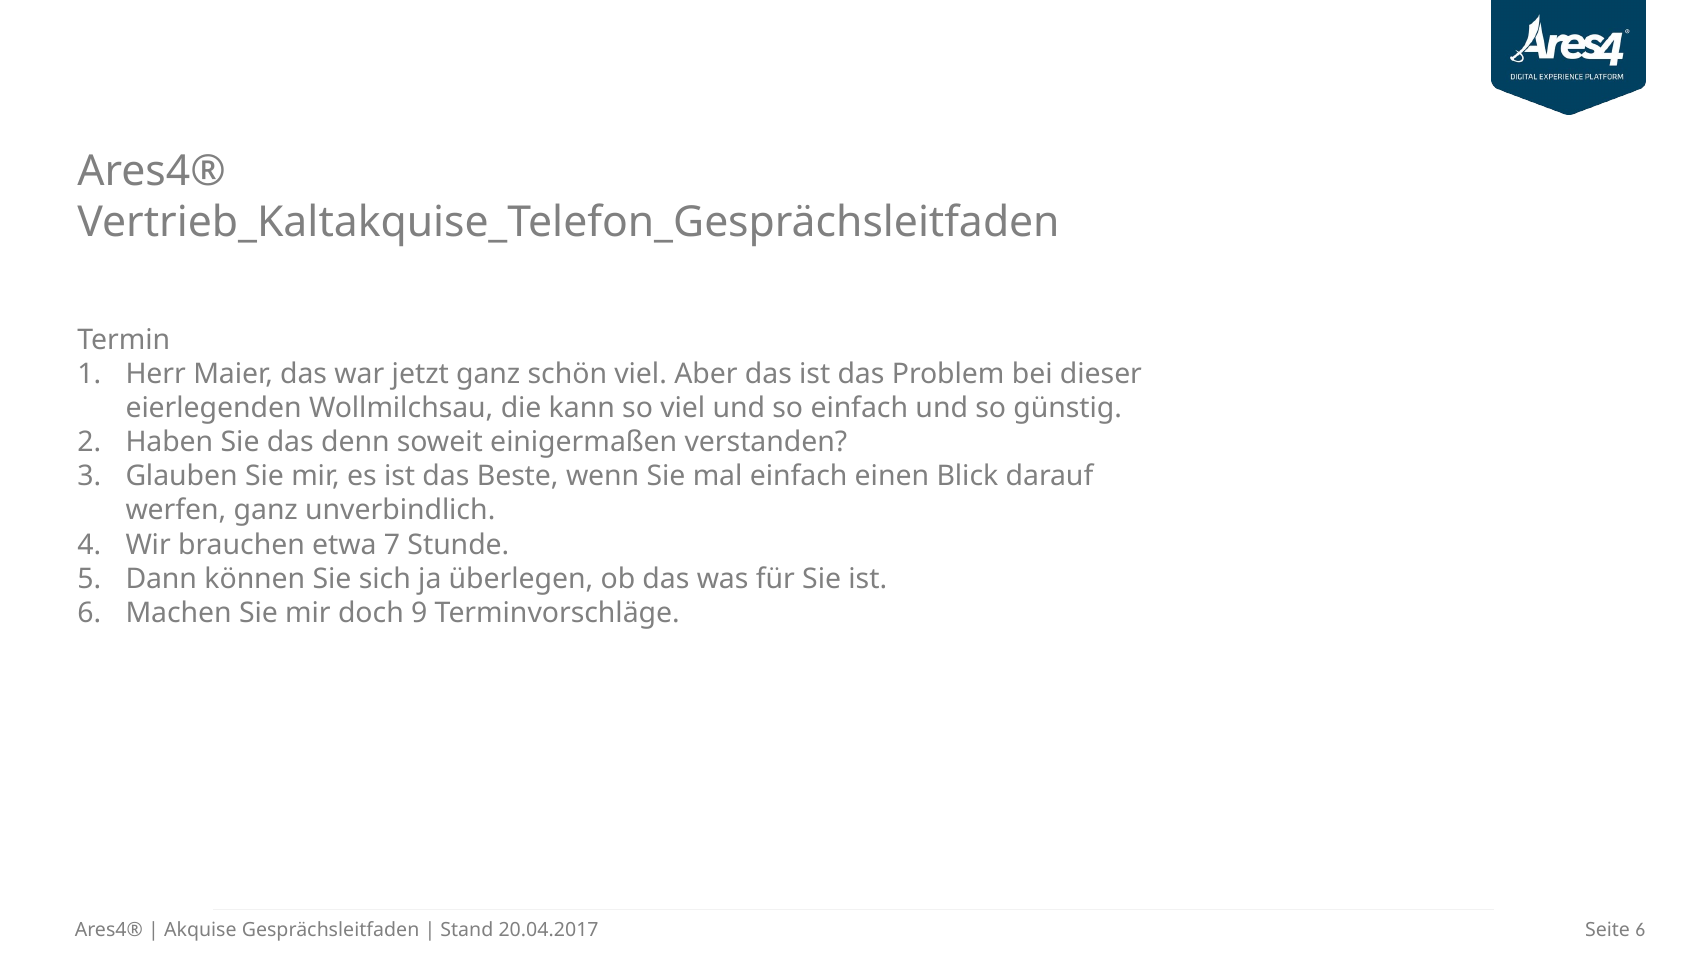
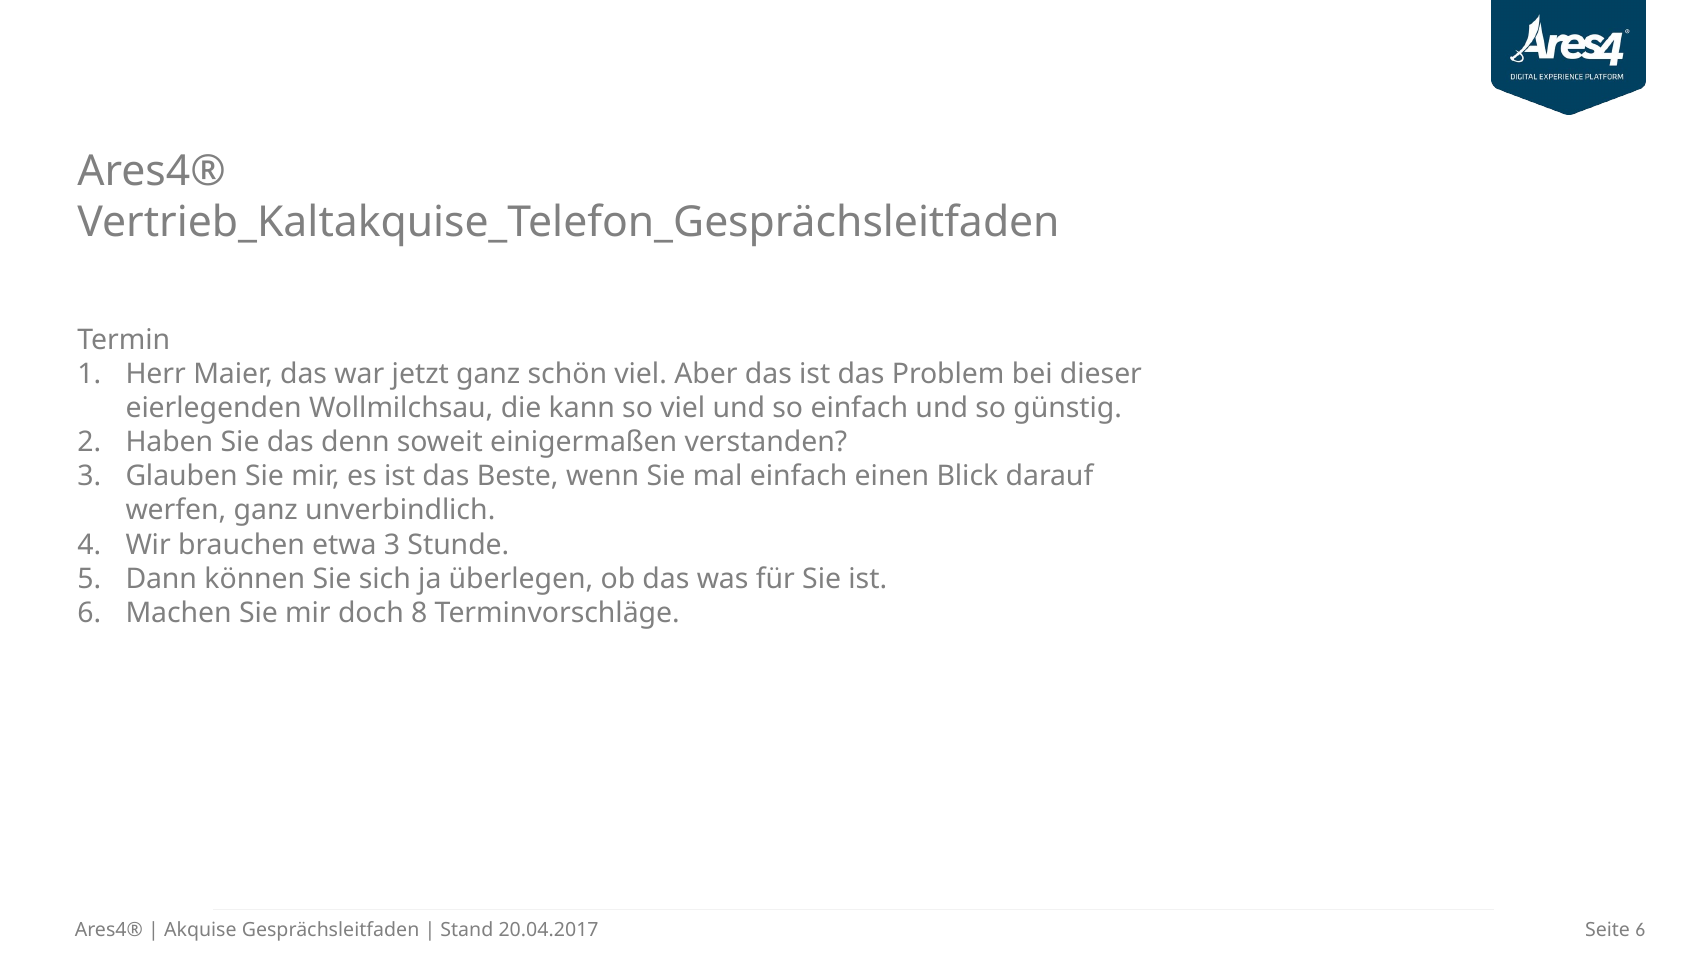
etwa 7: 7 -> 3
9: 9 -> 8
